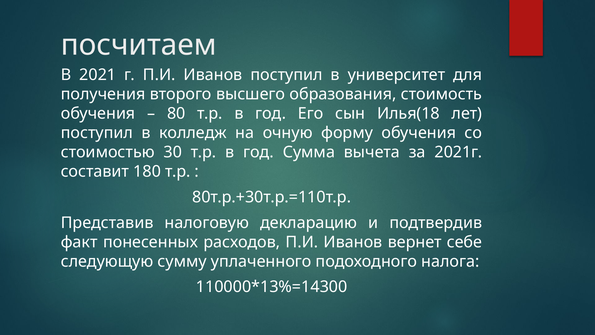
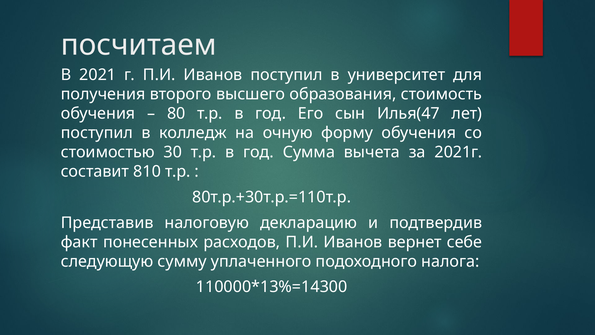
Илья(18: Илья(18 -> Илья(47
180: 180 -> 810
